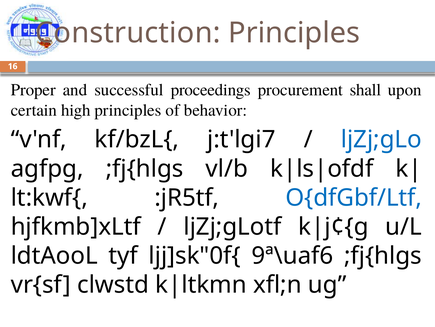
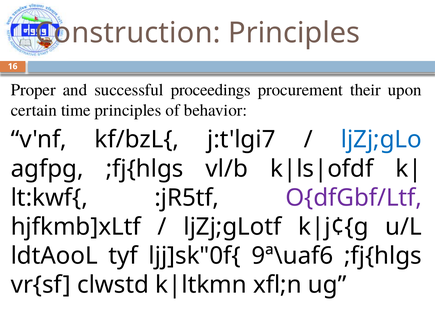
shall: shall -> their
high: high -> time
O{dfGbf/Ltf colour: blue -> purple
